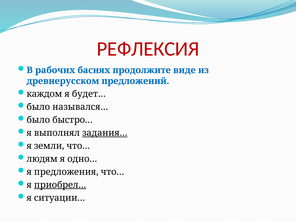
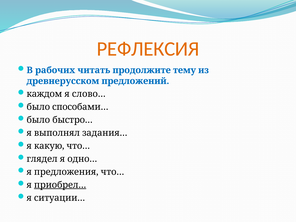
РЕФЛЕКСИЯ colour: red -> orange
баснях: баснях -> читать
виде: виде -> тему
будет…: будет… -> слово…
назывался…: назывался… -> способами…
задания… underline: present -> none
земли: земли -> какую
людям: людям -> глядел
